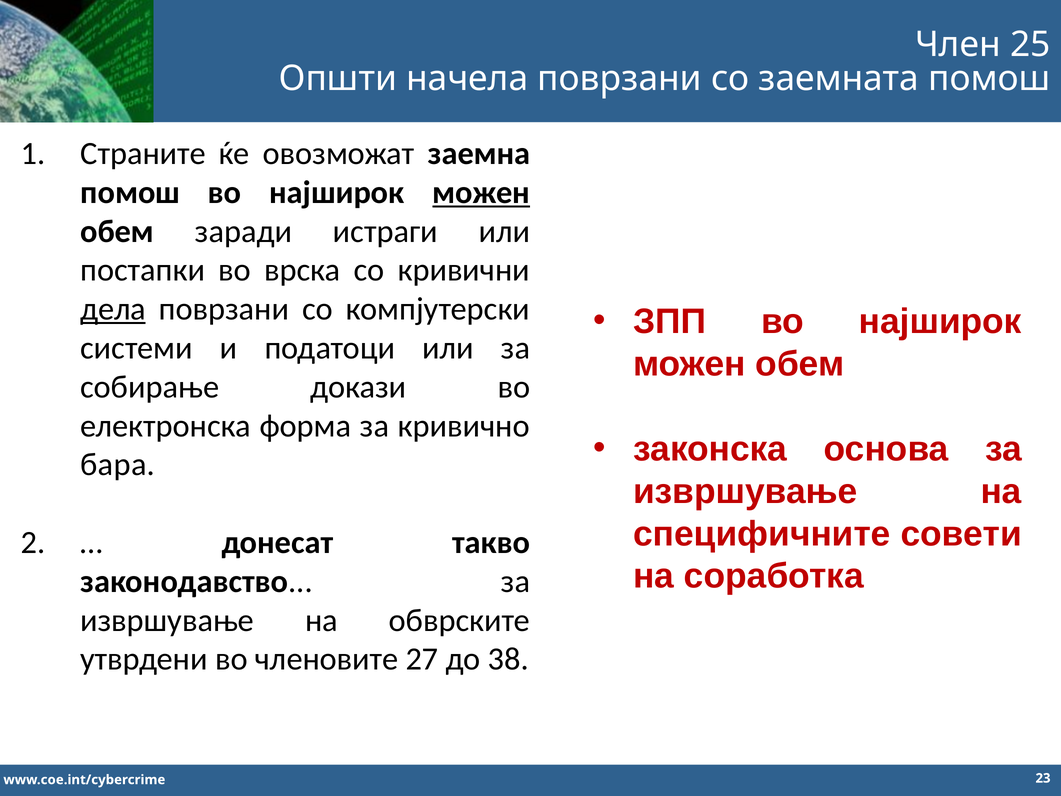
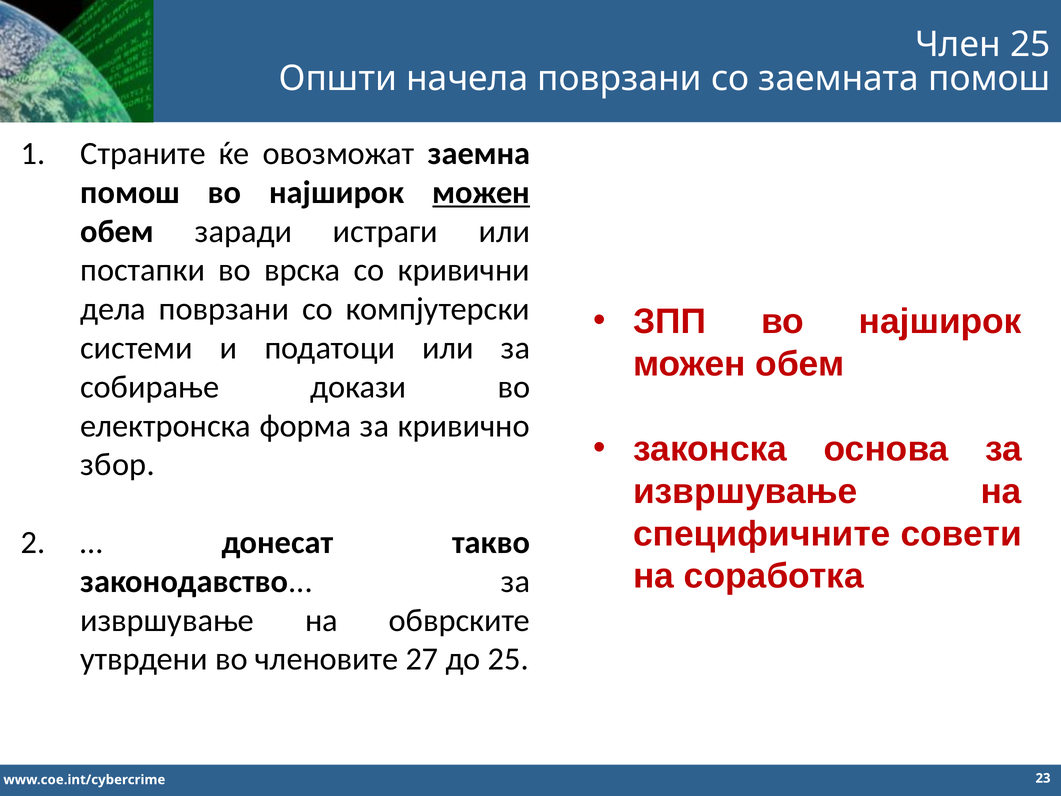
дела underline: present -> none
бара: бара -> збор
до 38: 38 -> 25
